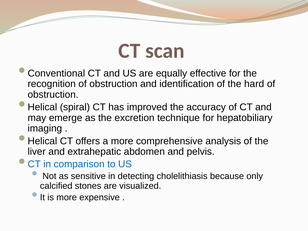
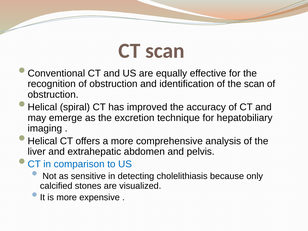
the hard: hard -> scan
